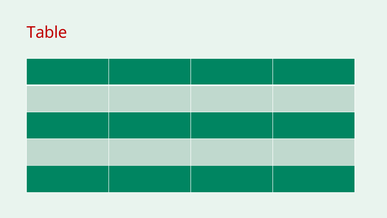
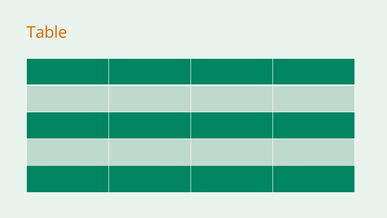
Table colour: red -> orange
